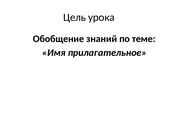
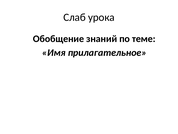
Цель: Цель -> Слаб
